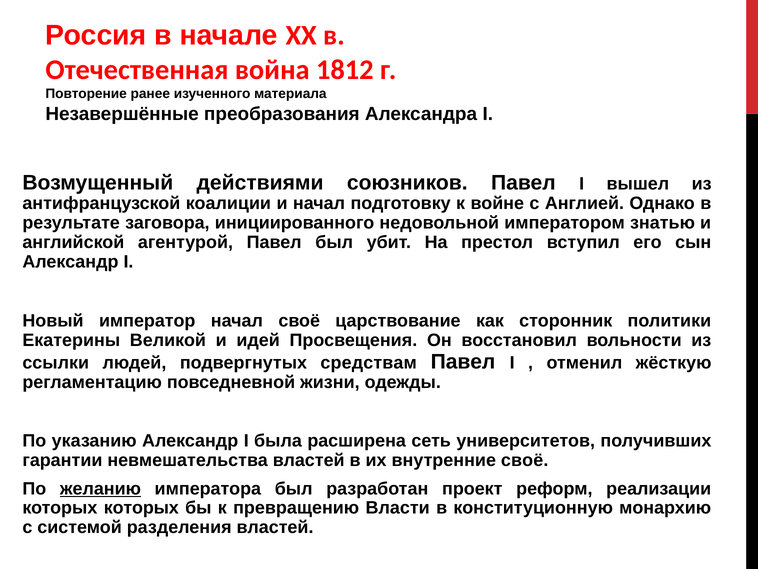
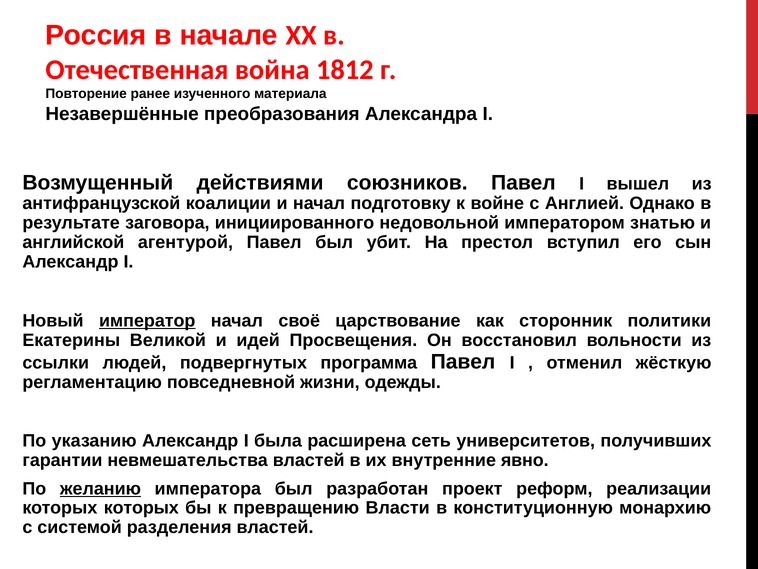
император underline: none -> present
средствам: средствам -> программа
внутренние своё: своё -> явно
